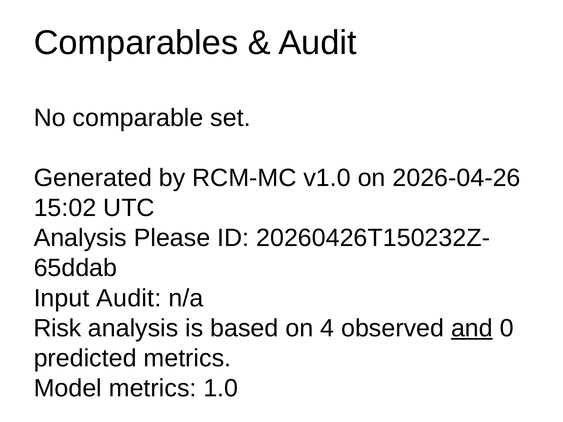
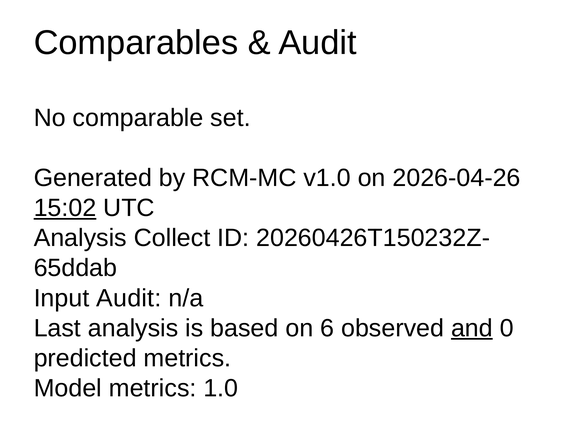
15:02 underline: none -> present
Please: Please -> Collect
Risk: Risk -> Last
4: 4 -> 6
